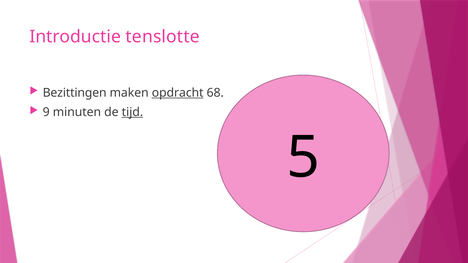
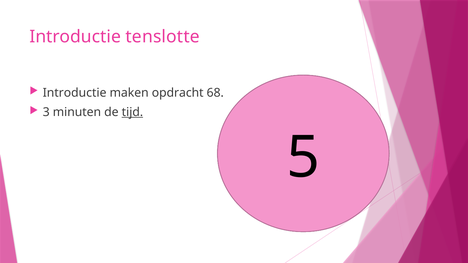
Bezittingen at (75, 93): Bezittingen -> Introductie
opdracht underline: present -> none
9: 9 -> 3
